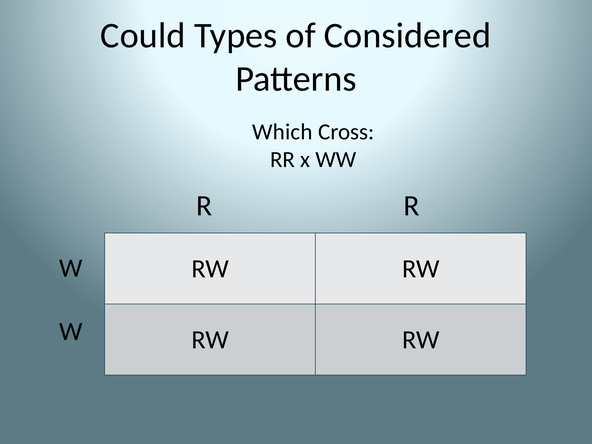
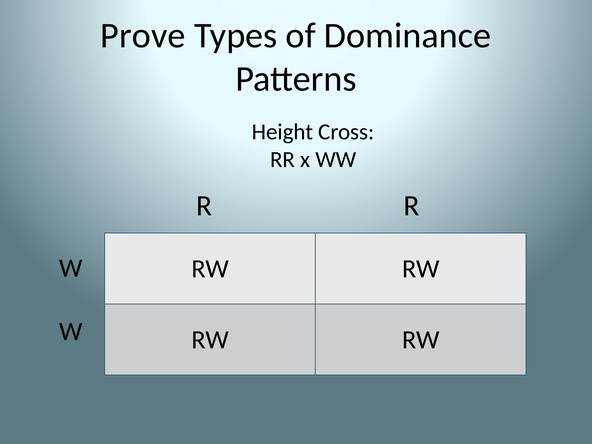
Could: Could -> Prove
Considered: Considered -> Dominance
Which: Which -> Height
